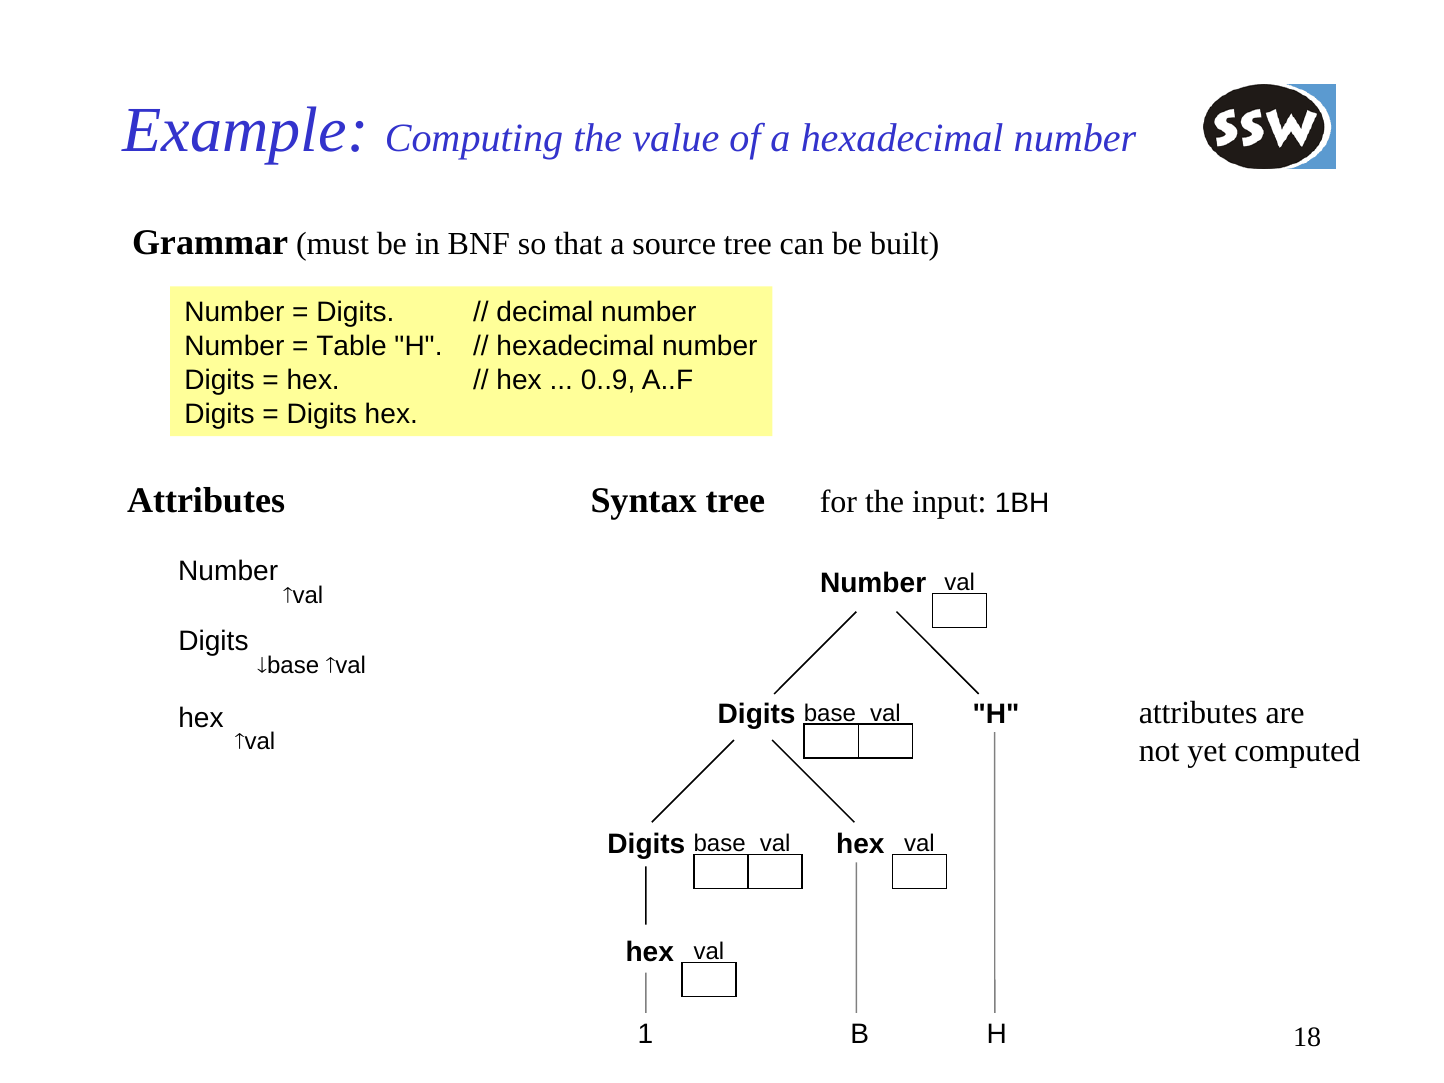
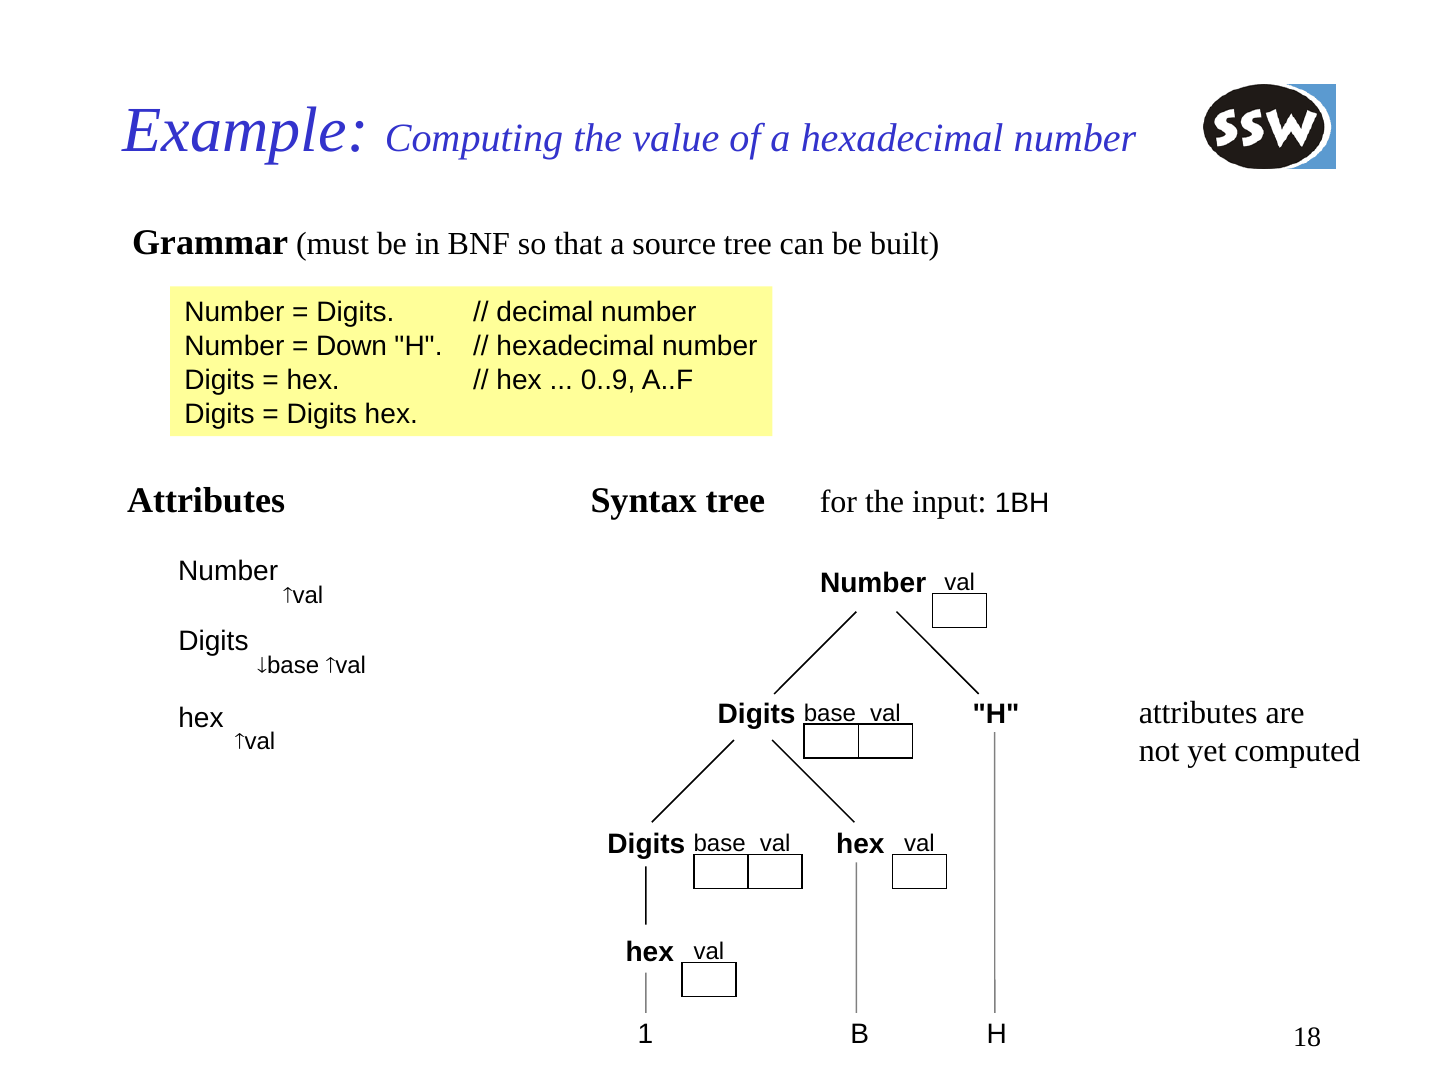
Table: Table -> Down
